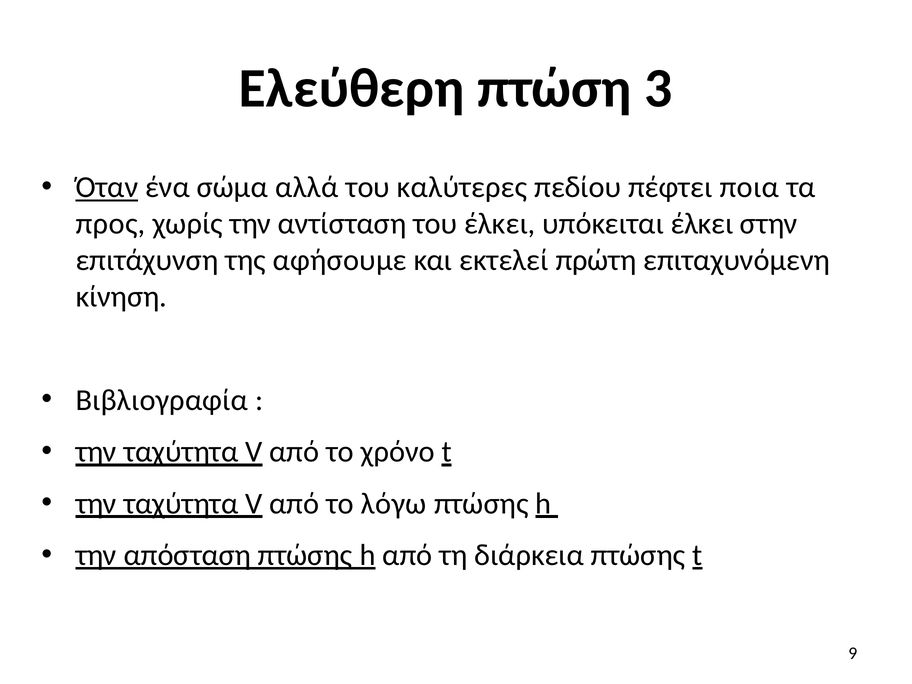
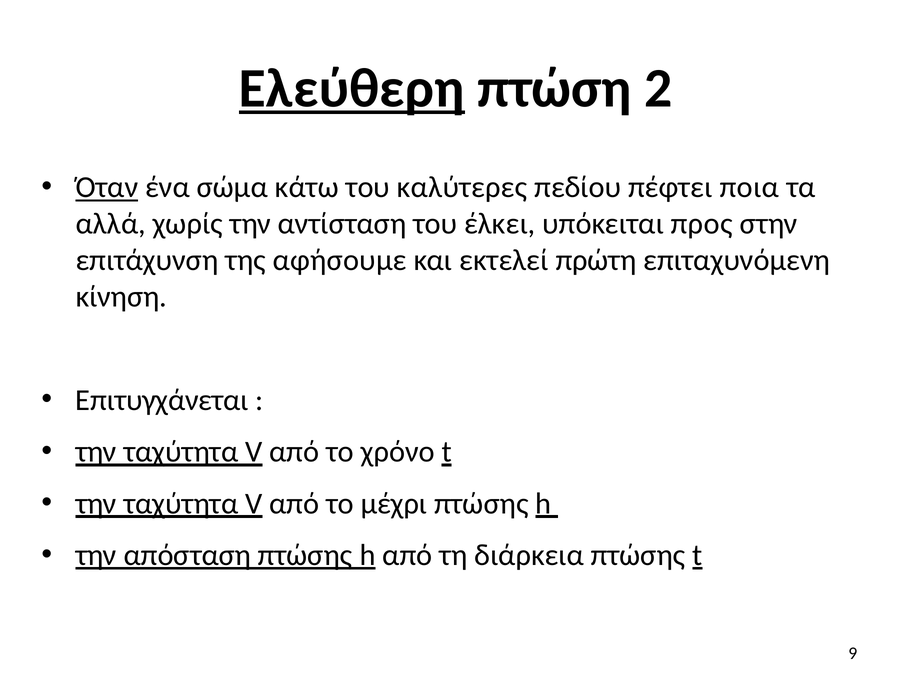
Ελεύθερη underline: none -> present
3: 3 -> 2
αλλά: αλλά -> κάτω
προς: προς -> αλλά
υπόκειται έλκει: έλκει -> προς
Βιβλιογραφία: Βιβλιογραφία -> Επιτυγχάνεται
λόγω: λόγω -> μέχρι
